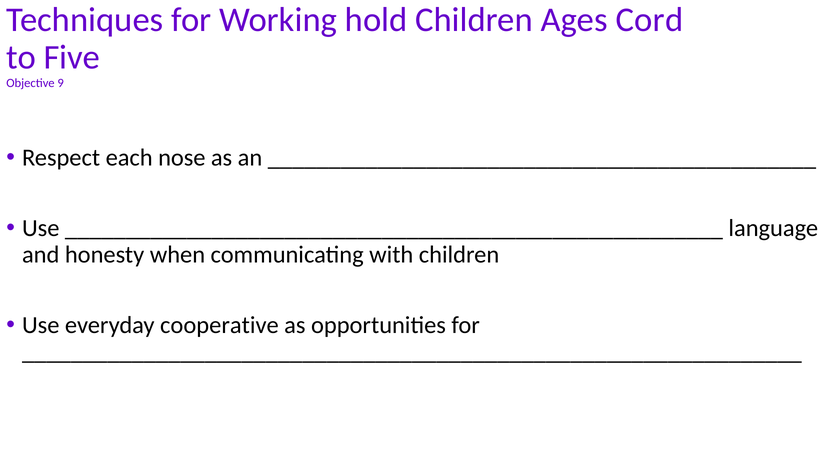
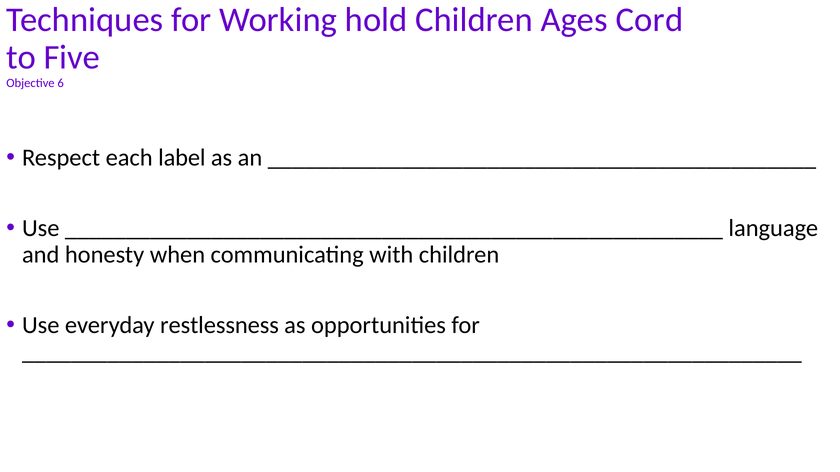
9: 9 -> 6
nose: nose -> label
cooperative: cooperative -> restlessness
